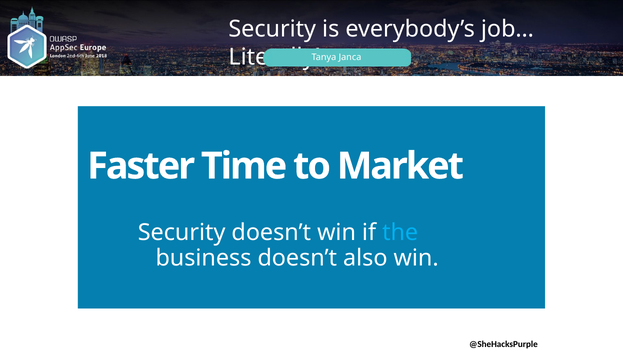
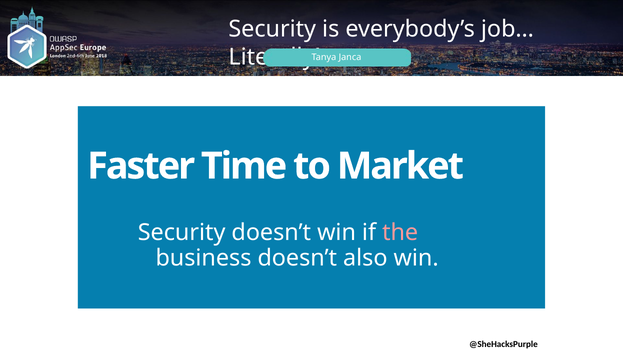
the colour: light blue -> pink
